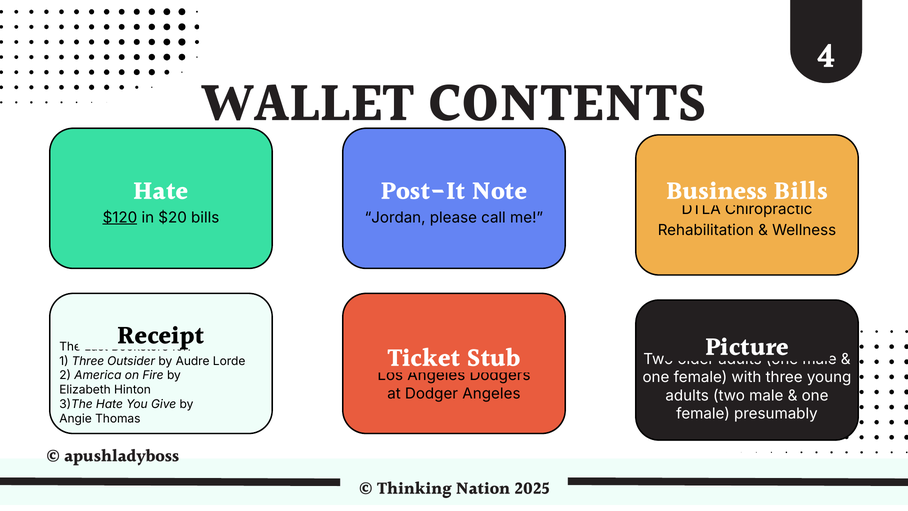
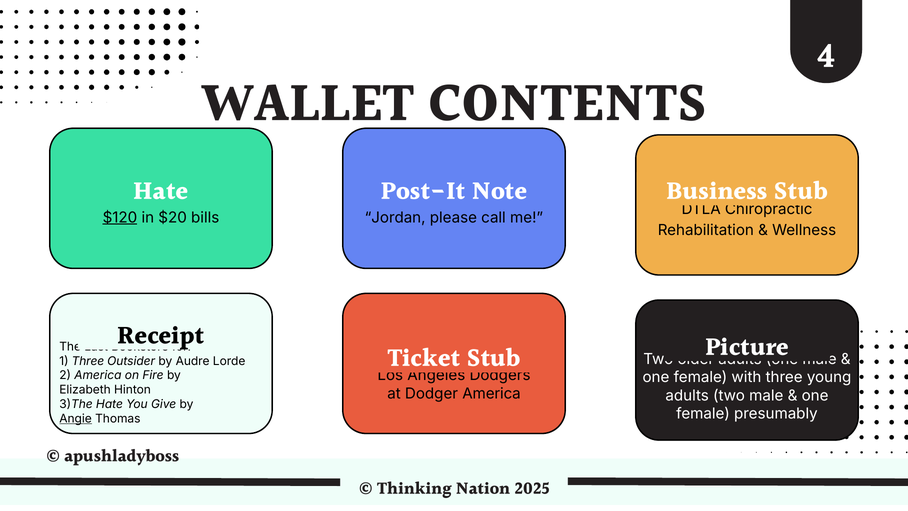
Bills at (801, 192): Bills -> Stub
Dodger Angeles: Angeles -> America
Angie underline: none -> present
